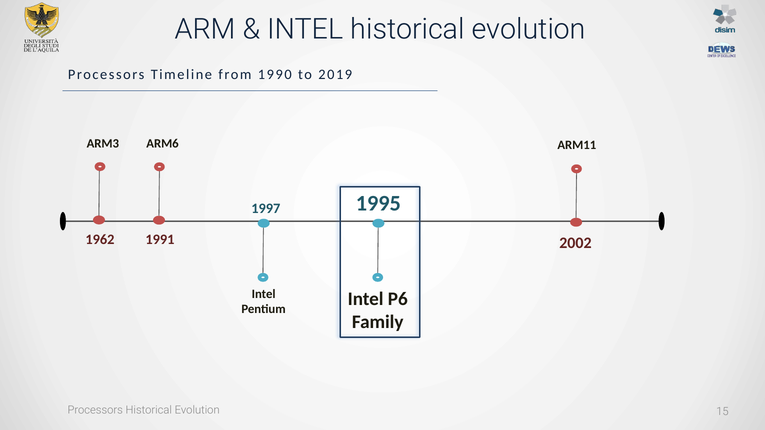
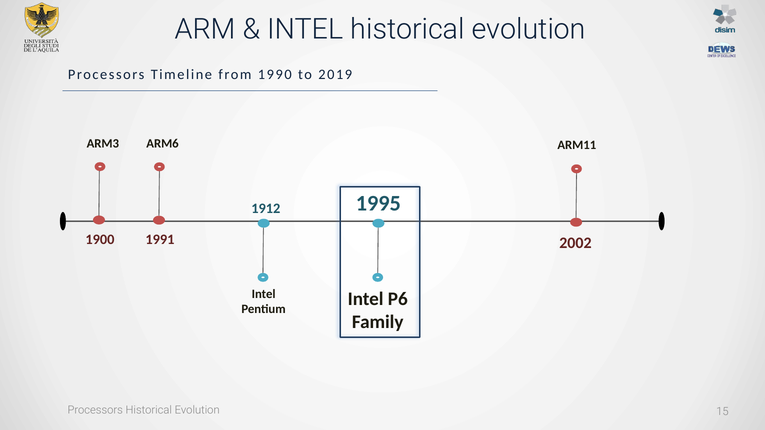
1997: 1997 -> 1912
1962: 1962 -> 1900
